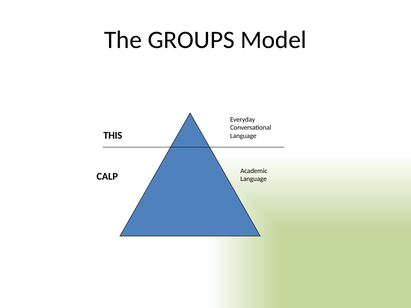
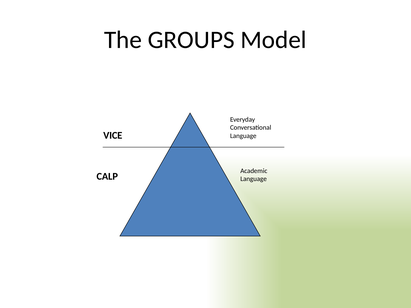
THIS: THIS -> VICE
